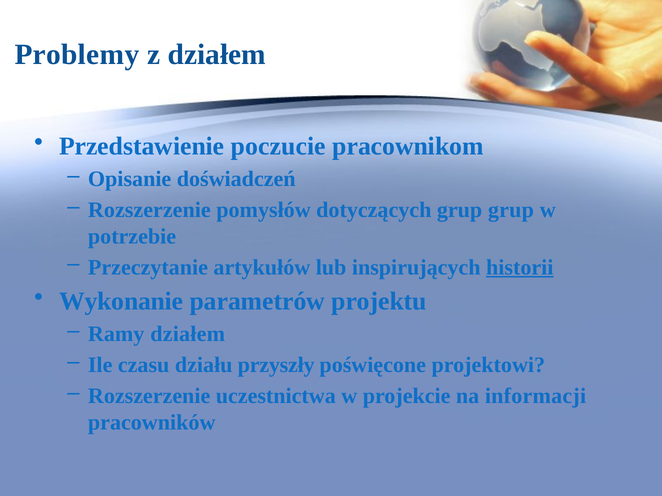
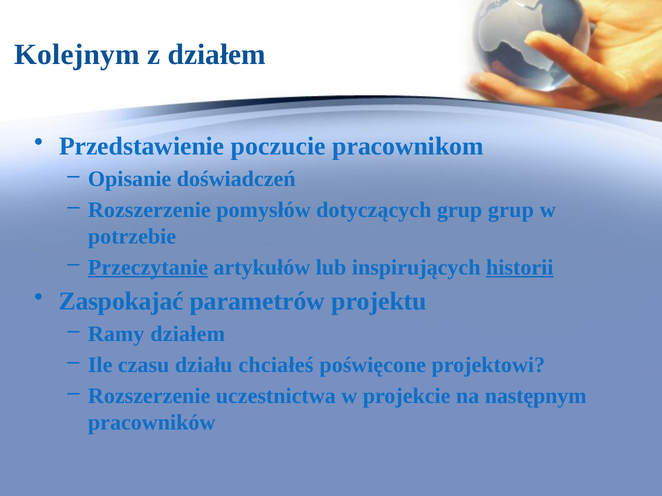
Problemy: Problemy -> Kolejnym
Przeczytanie underline: none -> present
Wykonanie: Wykonanie -> Zaspokajać
przyszły: przyszły -> chciałeś
informacji: informacji -> następnym
